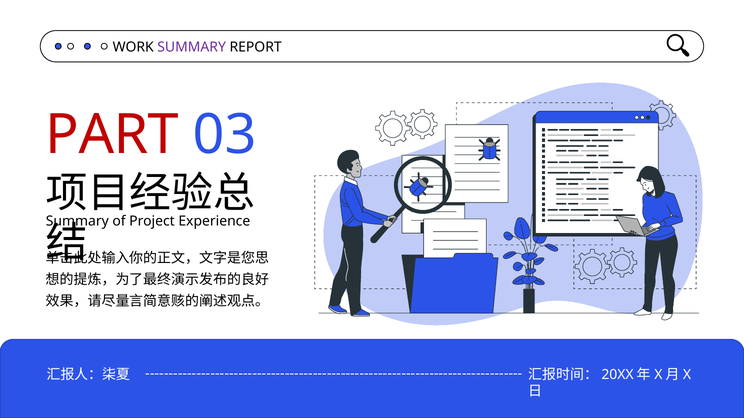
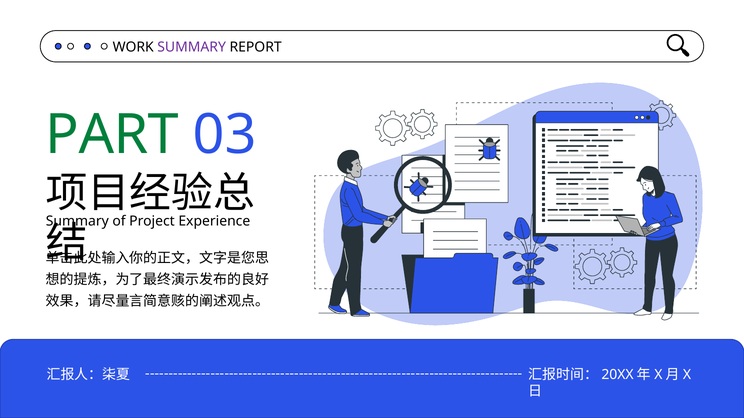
PART colour: red -> green
